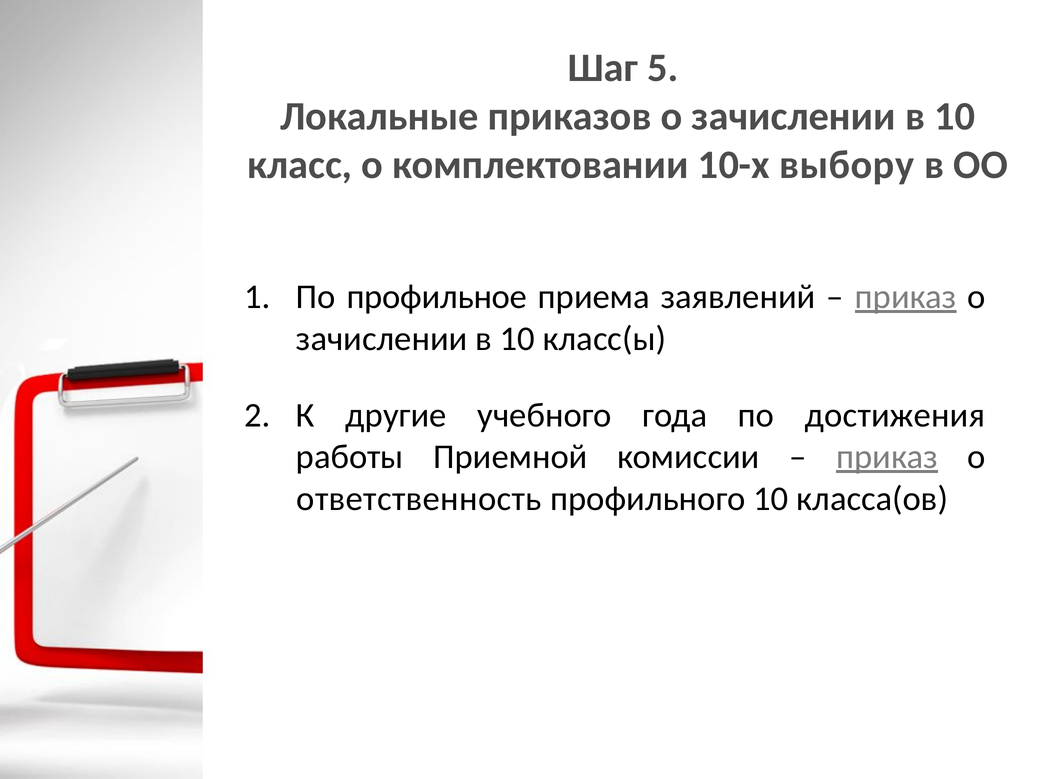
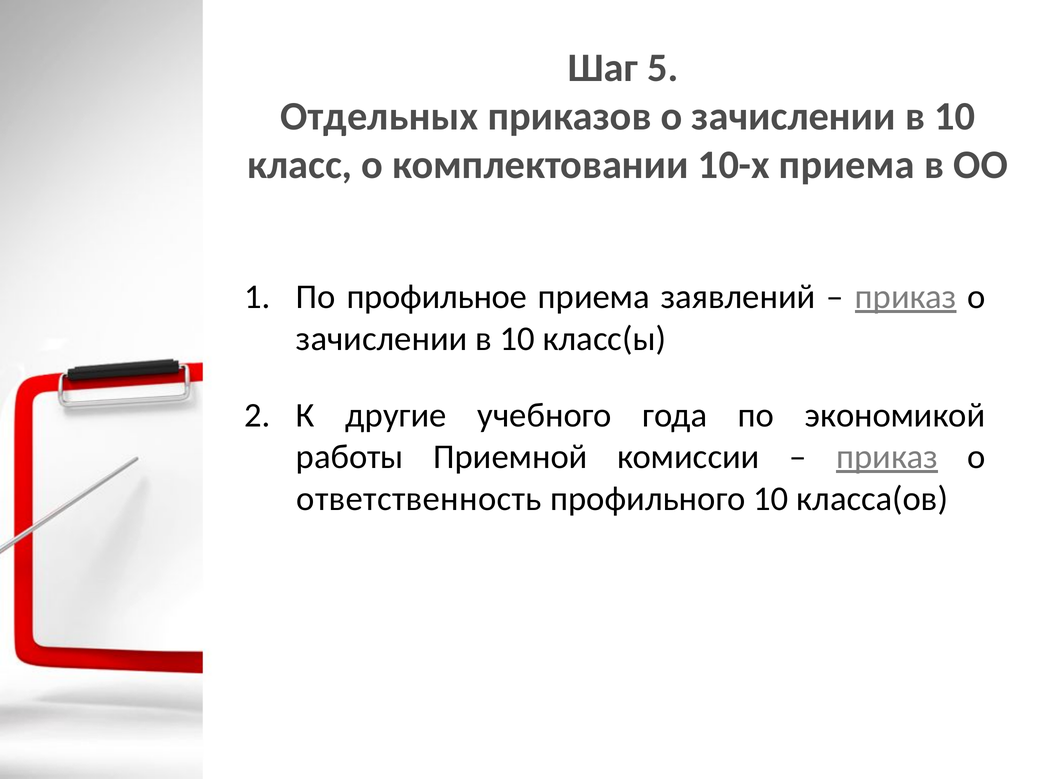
Локальные: Локальные -> Отдельных
10-х выбору: выбору -> приема
достижения: достижения -> экономикой
